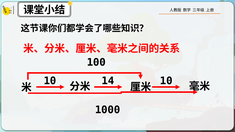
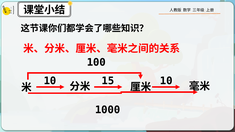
14: 14 -> 15
